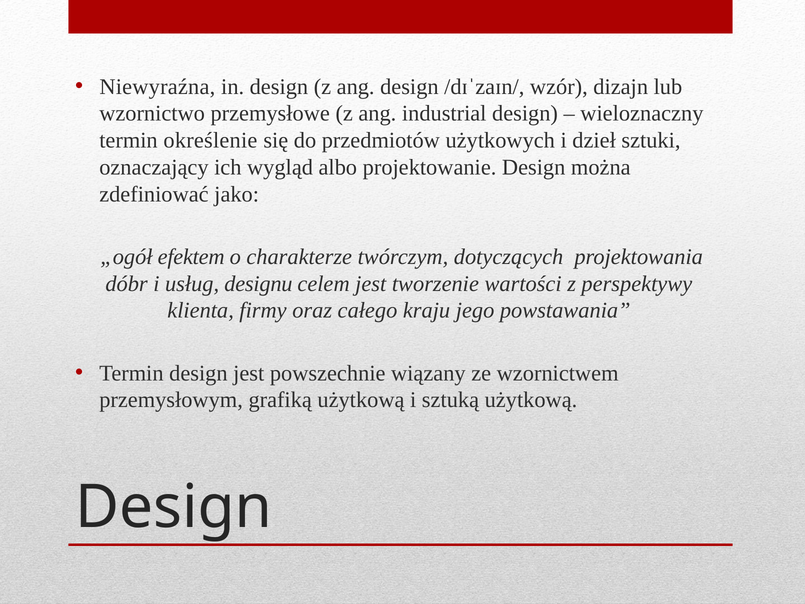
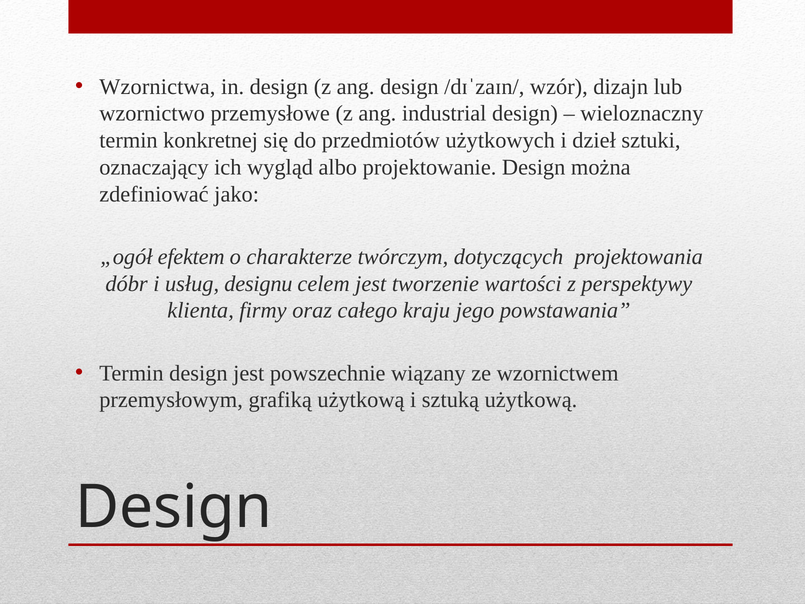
Niewyraźna: Niewyraźna -> Wzornictwa
określenie: określenie -> konkretnej
